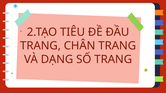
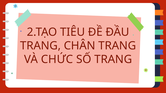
DẠNG: DẠNG -> CHỨC
